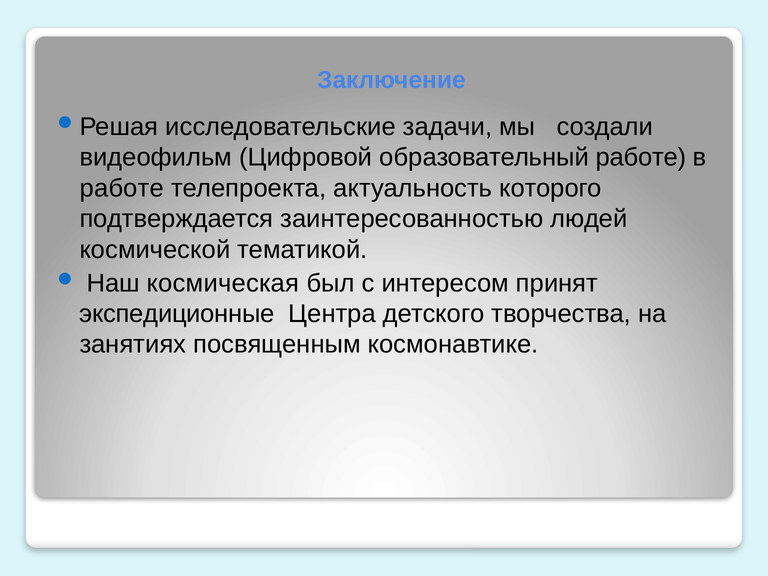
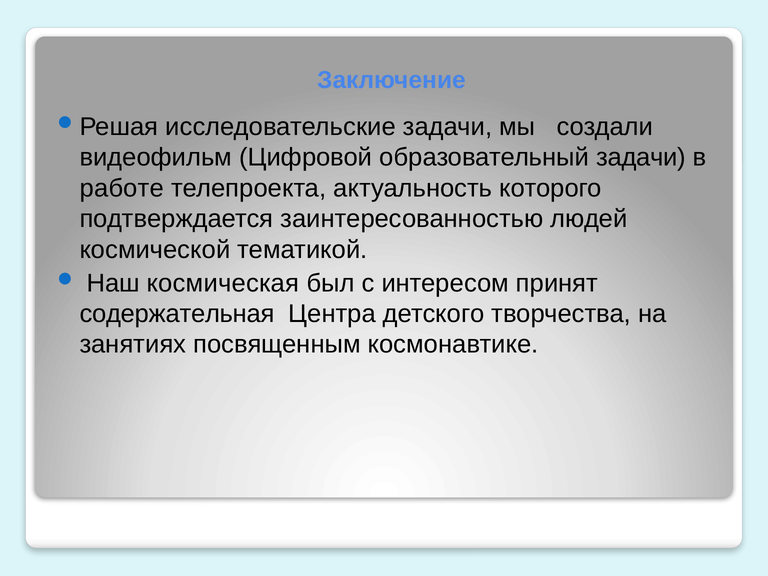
образовательный работе: работе -> задачи
экспедиционные: экспедиционные -> содержательная
